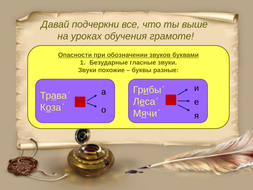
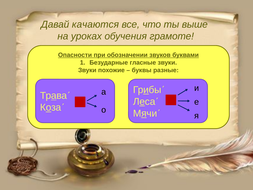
подчеркни: подчеркни -> качаются
